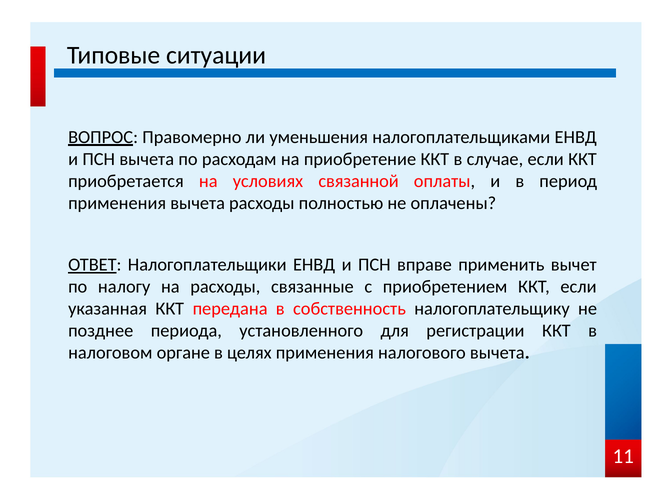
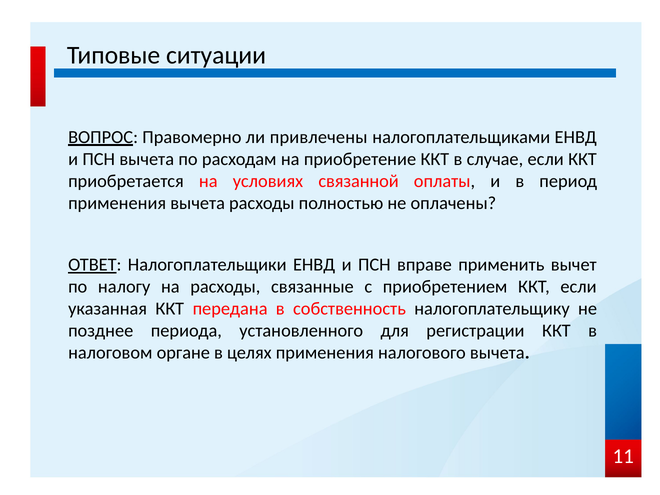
уменьшения: уменьшения -> привлечены
